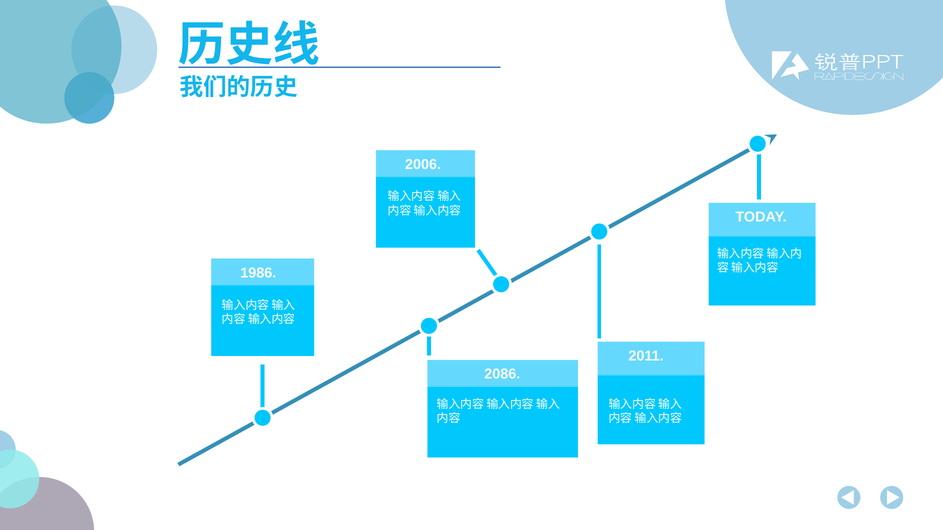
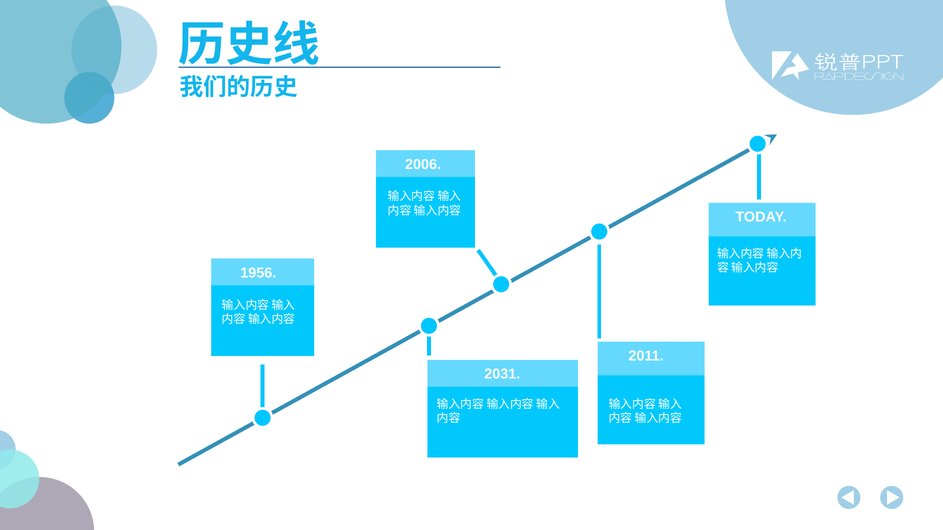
1986: 1986 -> 1956
2086: 2086 -> 2031
